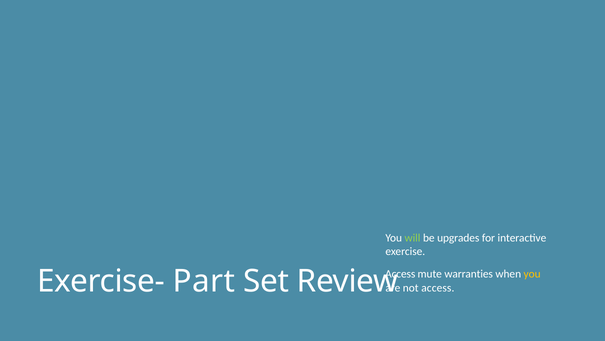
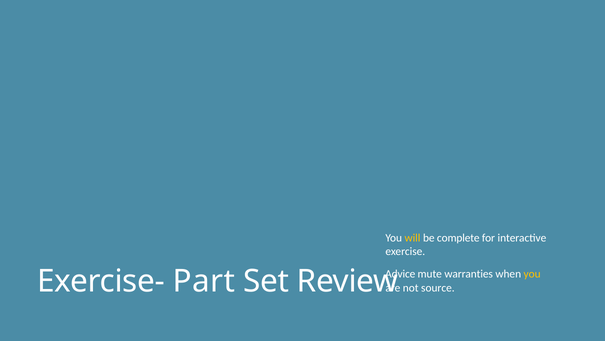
will colour: light green -> yellow
upgrades: upgrades -> complete
Access at (400, 274): Access -> Advice
not access: access -> source
